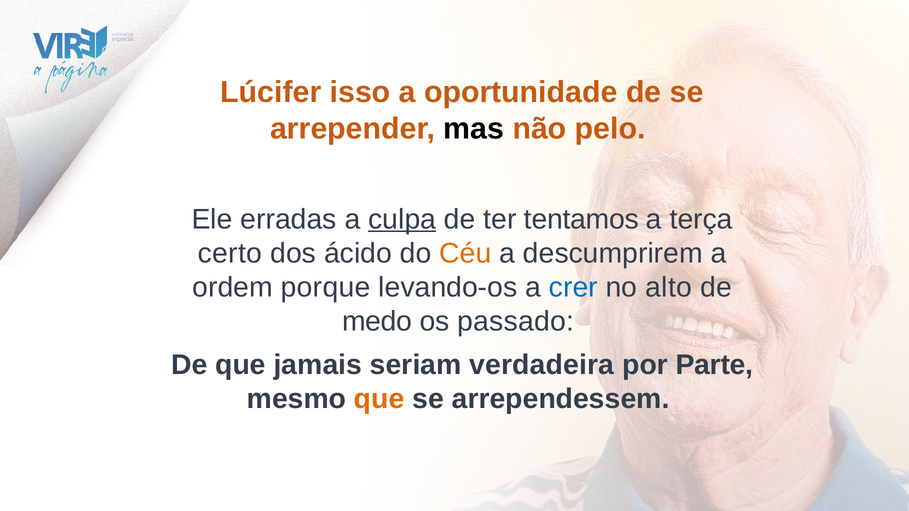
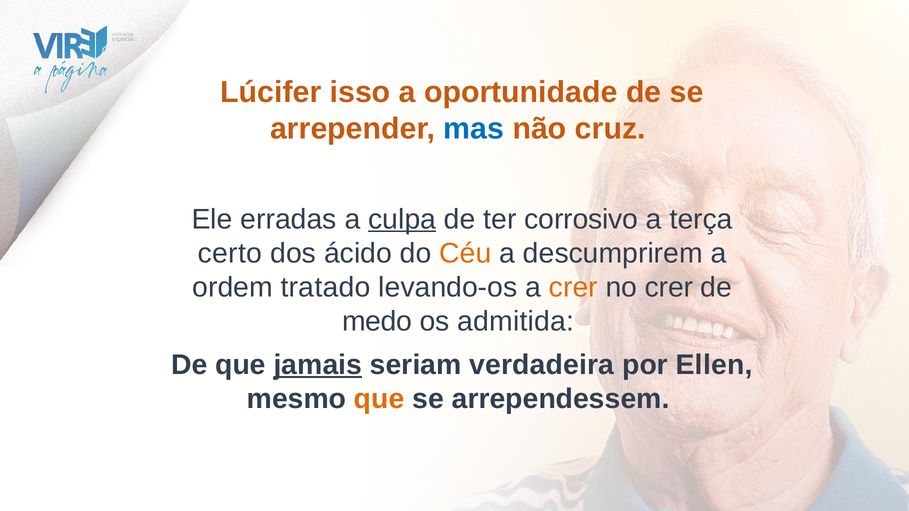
mas colour: black -> blue
pelo: pelo -> cruz
tentamos: tentamos -> corrosivo
porque: porque -> tratado
crer at (573, 287) colour: blue -> orange
no alto: alto -> crer
passado: passado -> admitida
jamais underline: none -> present
Parte: Parte -> Ellen
